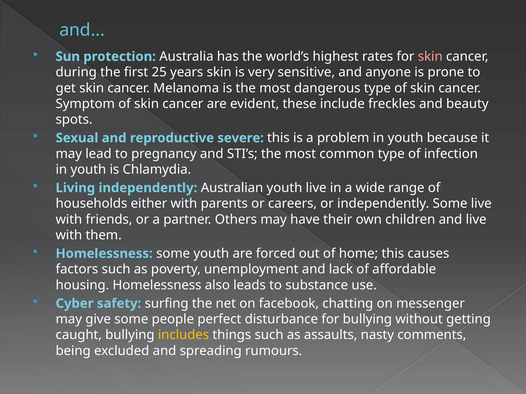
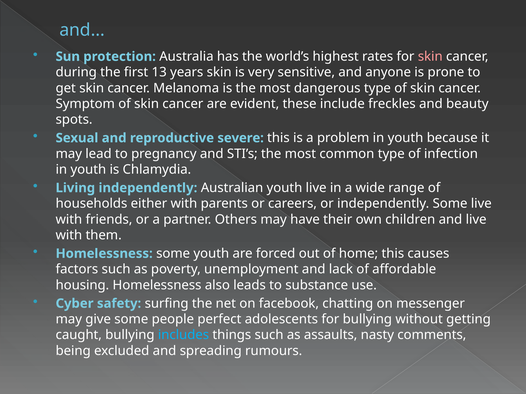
25: 25 -> 13
disturbance: disturbance -> adolescents
includes colour: yellow -> light blue
